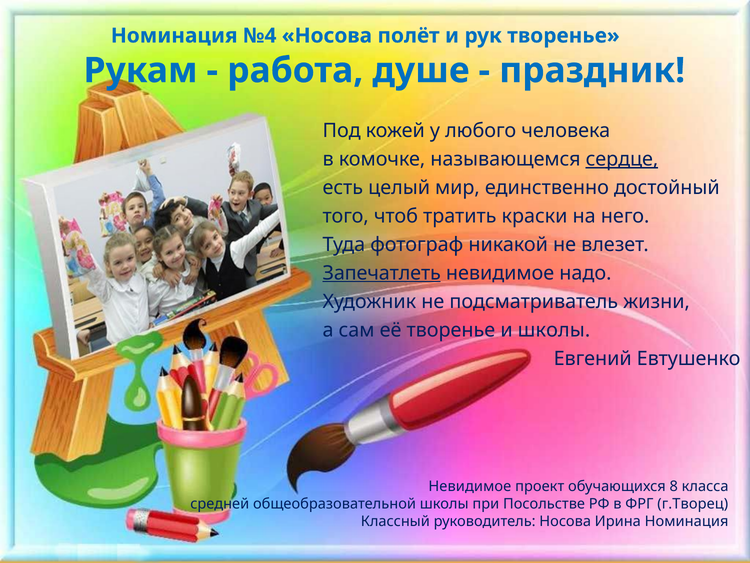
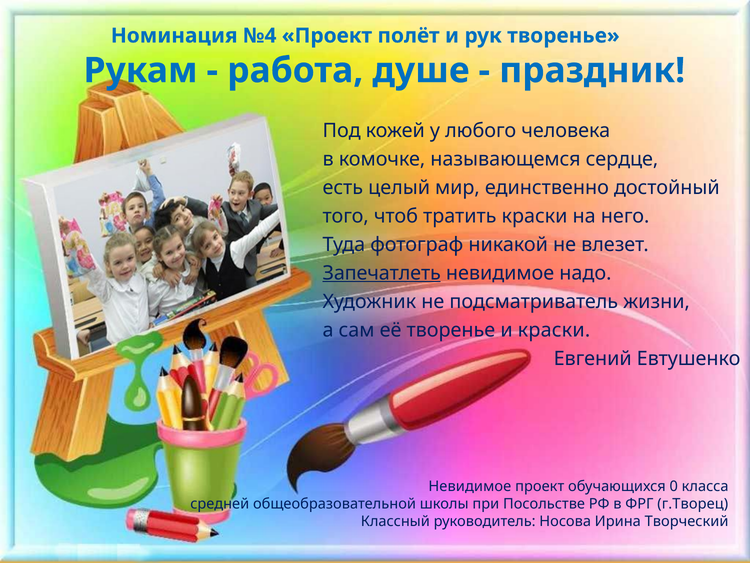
№4 Носова: Носова -> Проект
сердце underline: present -> none
и школы: школы -> краски
8: 8 -> 0
Ирина Номинация: Номинация -> Творческий
